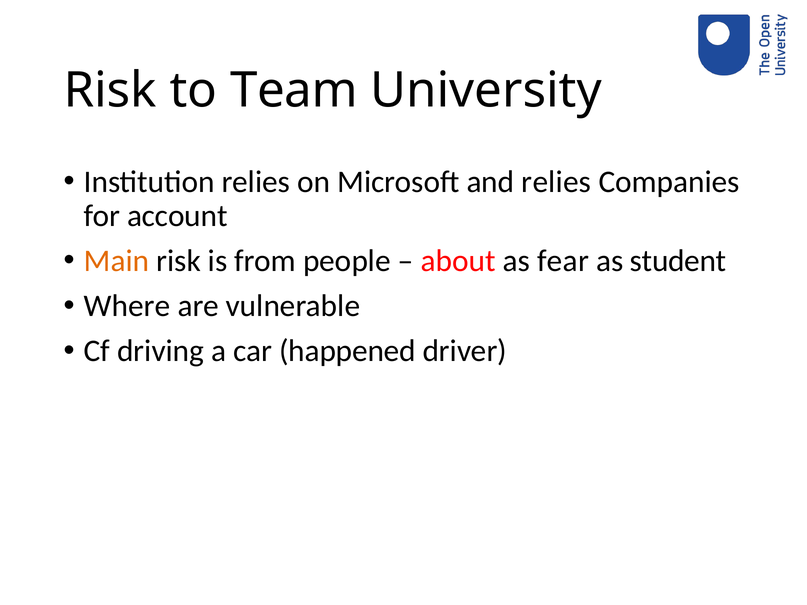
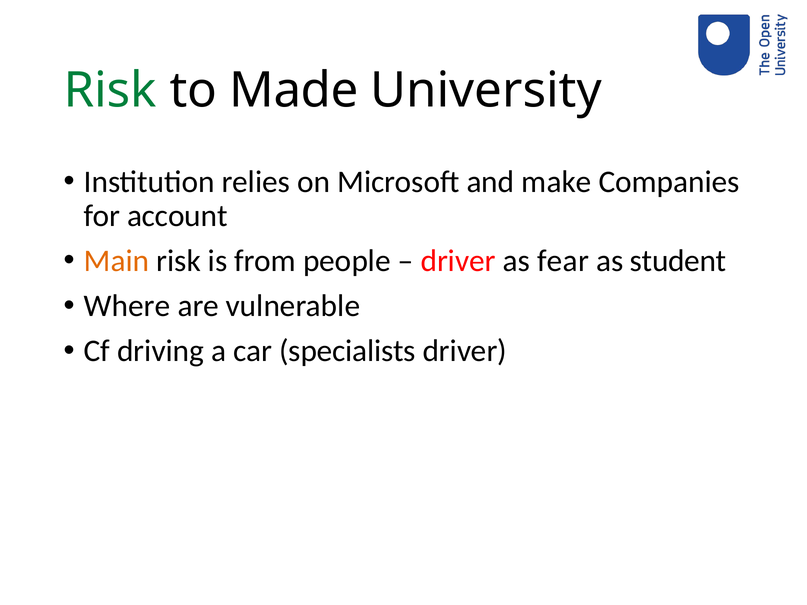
Risk at (110, 90) colour: black -> green
Team: Team -> Made
and relies: relies -> make
about at (458, 261): about -> driver
happened: happened -> specialists
